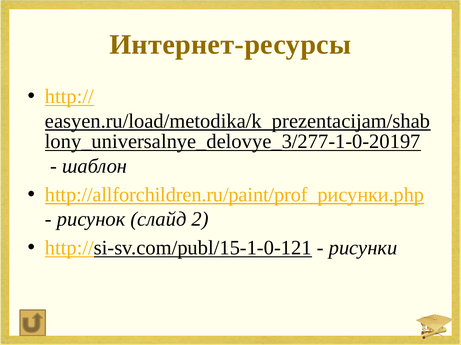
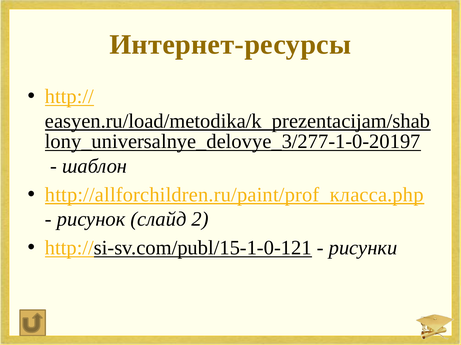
http://allforchildren.ru/paint/prof_рисунки.php: http://allforchildren.ru/paint/prof_рисунки.php -> http://allforchildren.ru/paint/prof_класса.php
